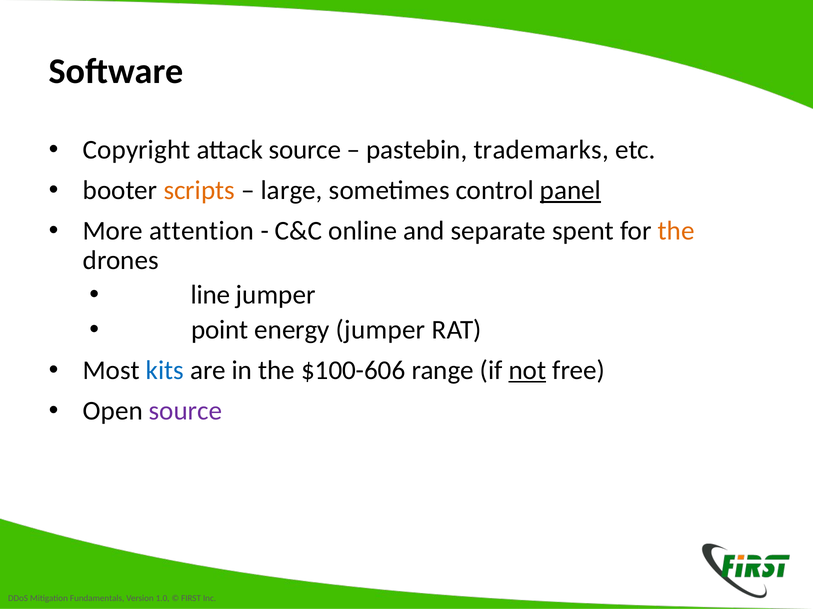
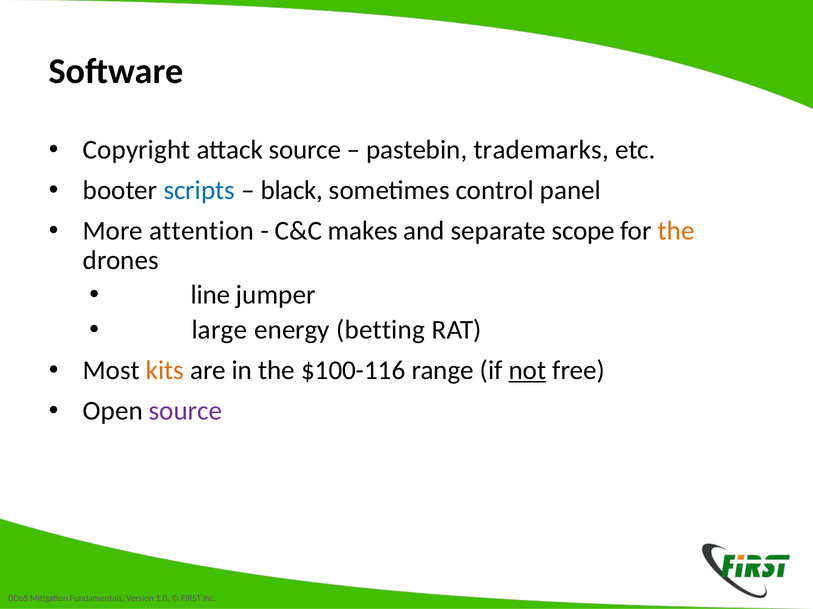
scripts colour: orange -> blue
large: large -> black
panel underline: present -> none
online: online -> makes
spent: spent -> scope
point: point -> large
energy jumper: jumper -> betting
kits colour: blue -> orange
$100-606: $100-606 -> $100-116
